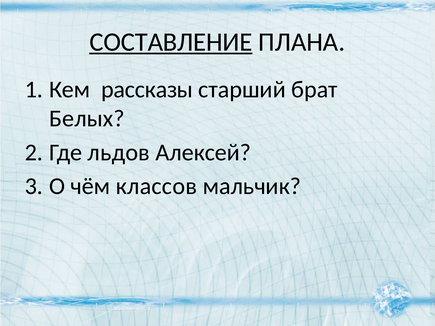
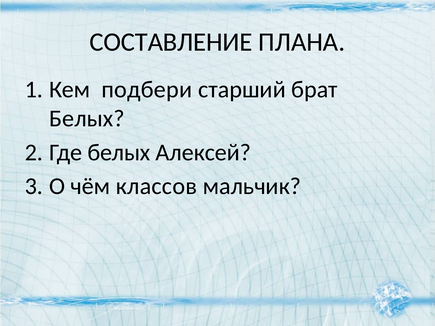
СОСТАВЛЕНИЕ underline: present -> none
рассказы: рассказы -> подбери
Где льдов: льдов -> белых
